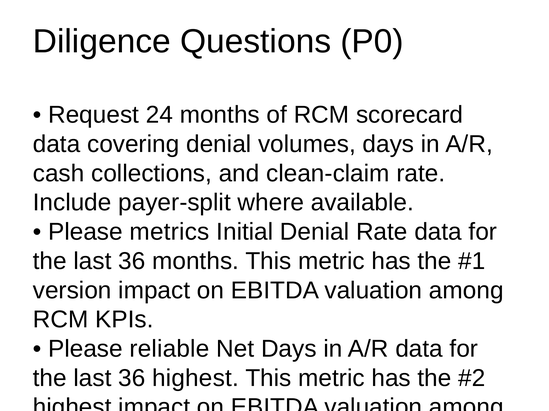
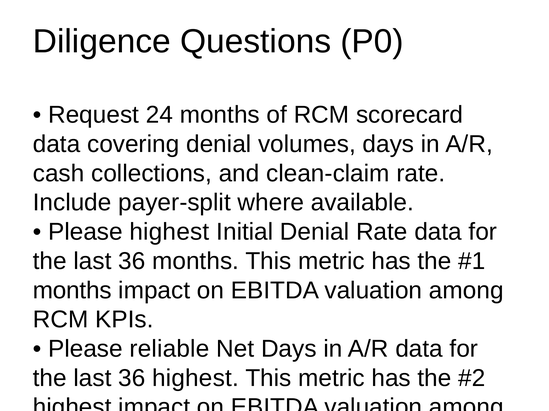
Please metrics: metrics -> highest
version at (72, 291): version -> months
